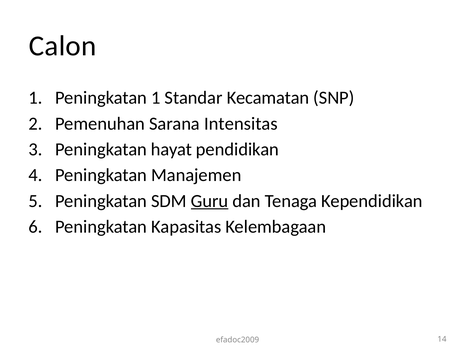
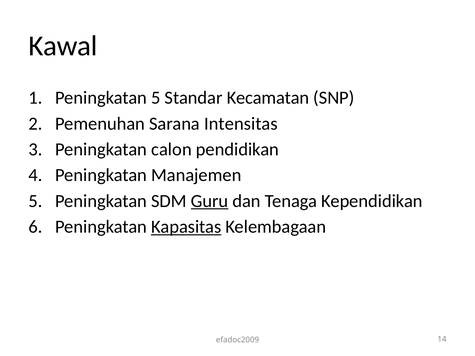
Calon: Calon -> Kawal
Peningkatan 1: 1 -> 5
hayat: hayat -> calon
Kapasitas underline: none -> present
